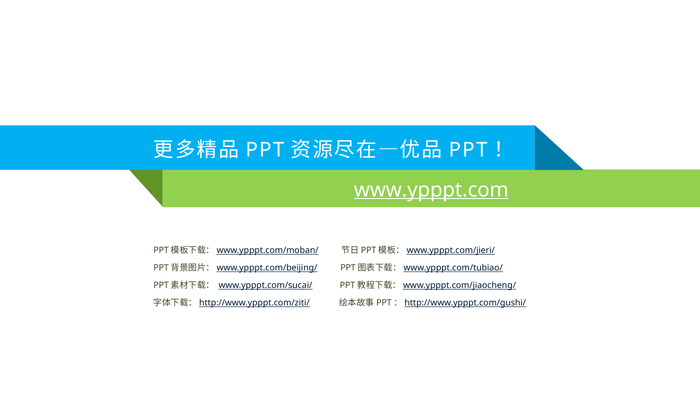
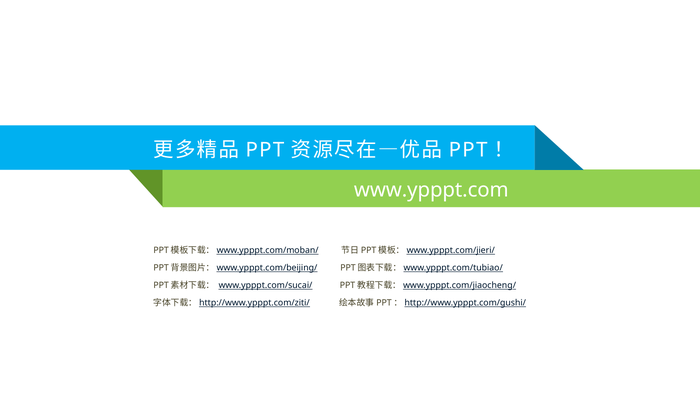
www.ypppt.com underline: present -> none
